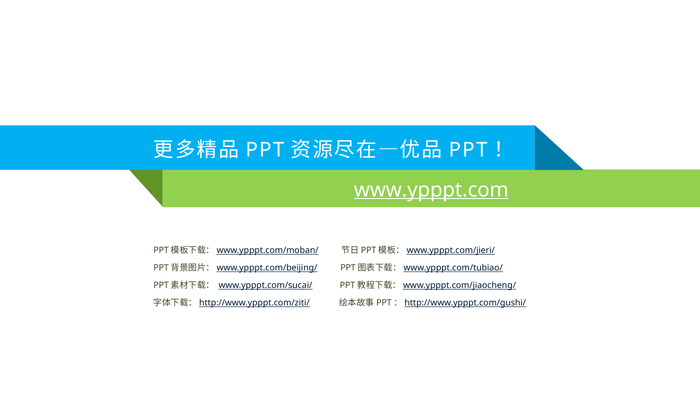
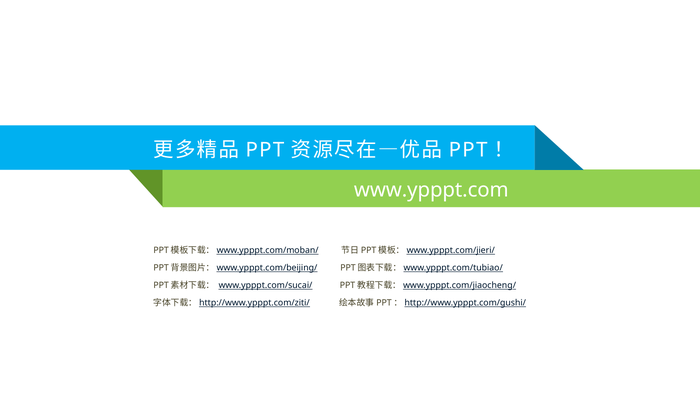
www.ypppt.com underline: present -> none
